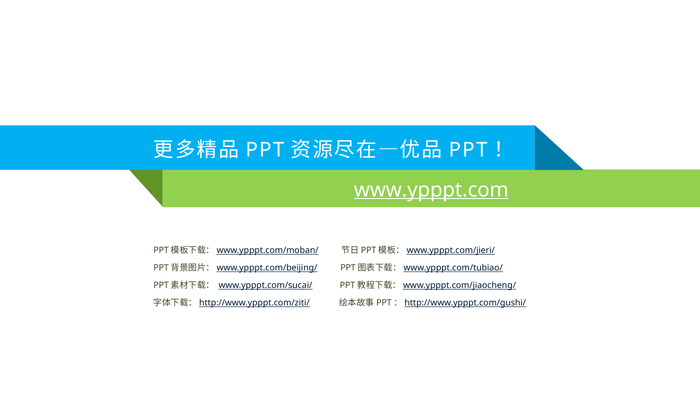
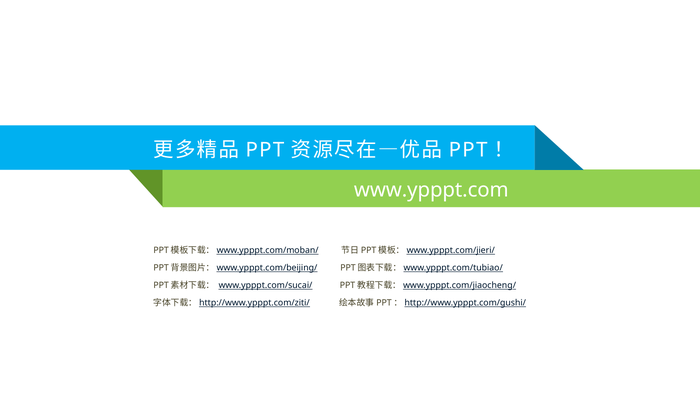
www.ypppt.com underline: present -> none
